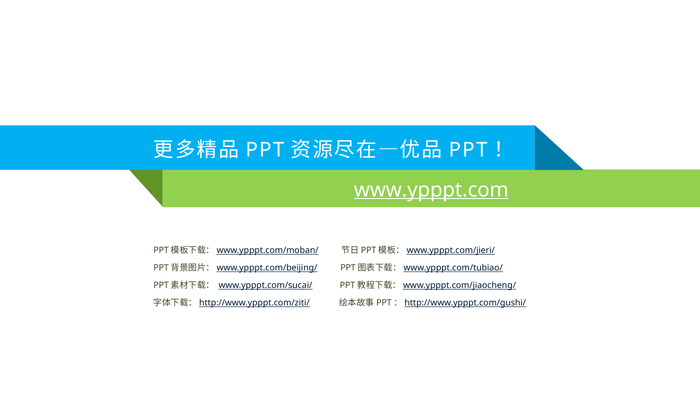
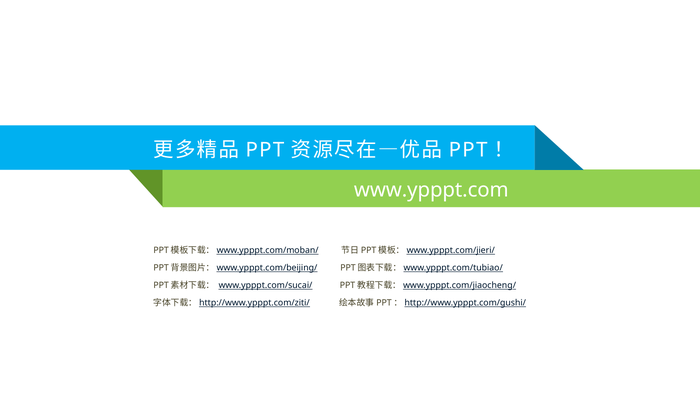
www.ypppt.com underline: present -> none
